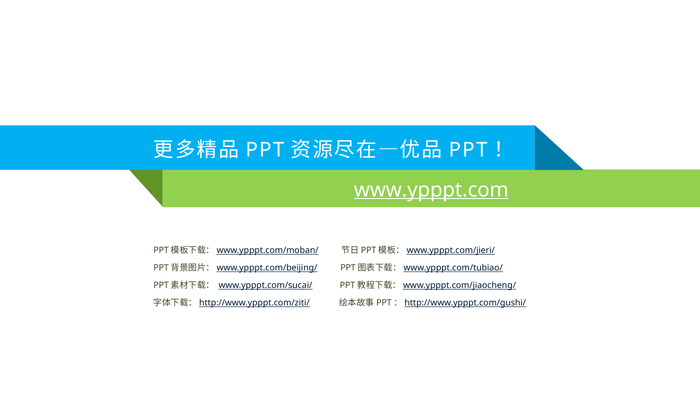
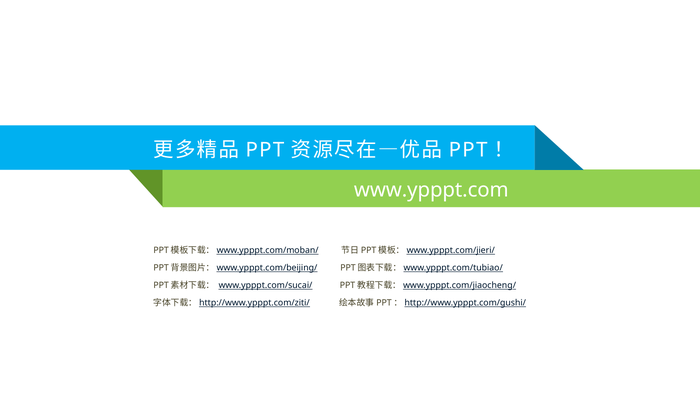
www.ypppt.com underline: present -> none
